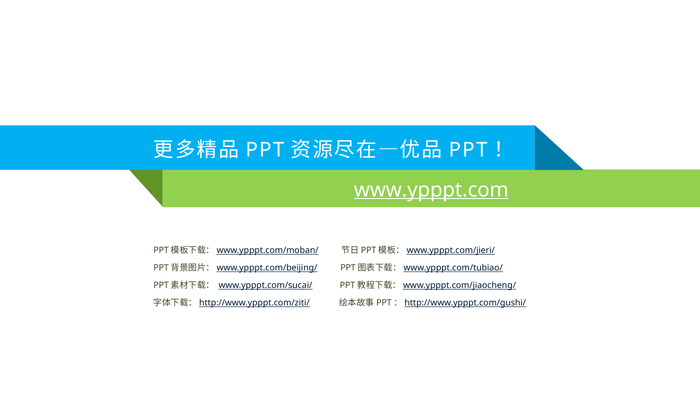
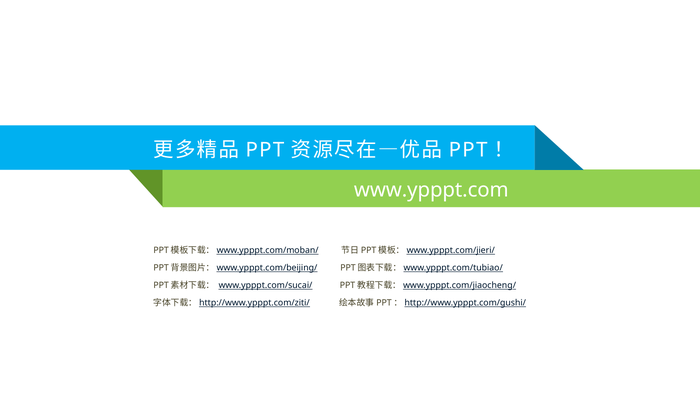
www.ypppt.com underline: present -> none
